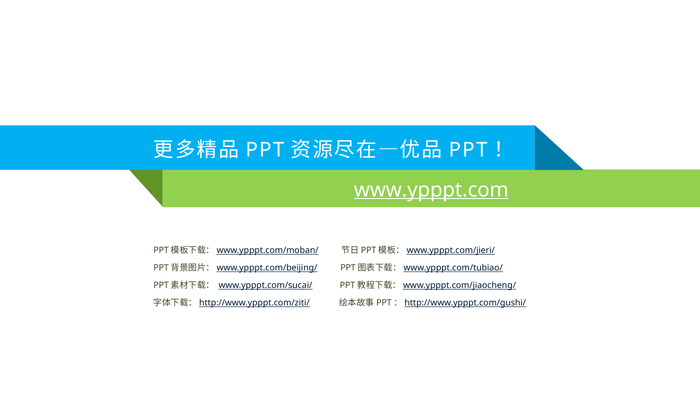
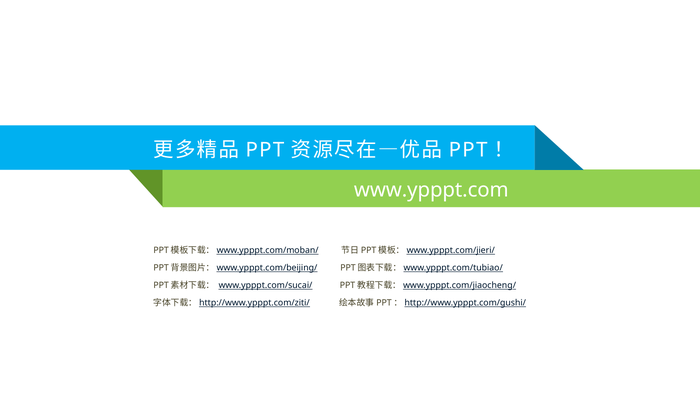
www.ypppt.com underline: present -> none
